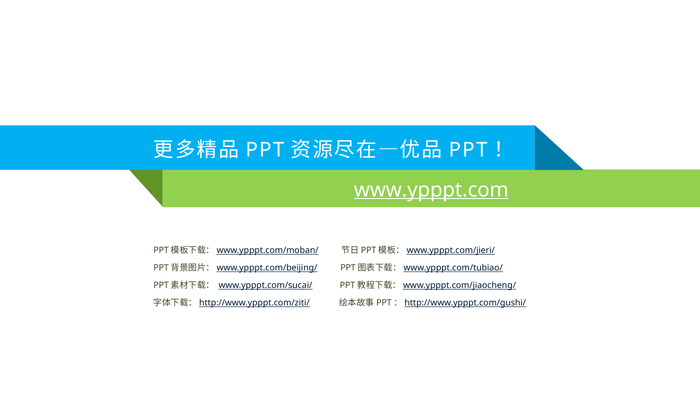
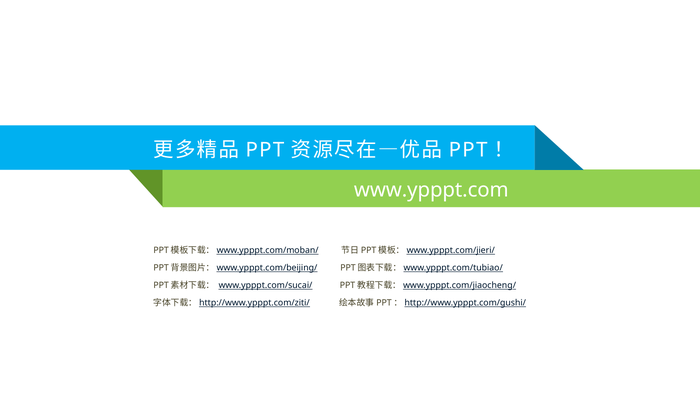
www.ypppt.com underline: present -> none
